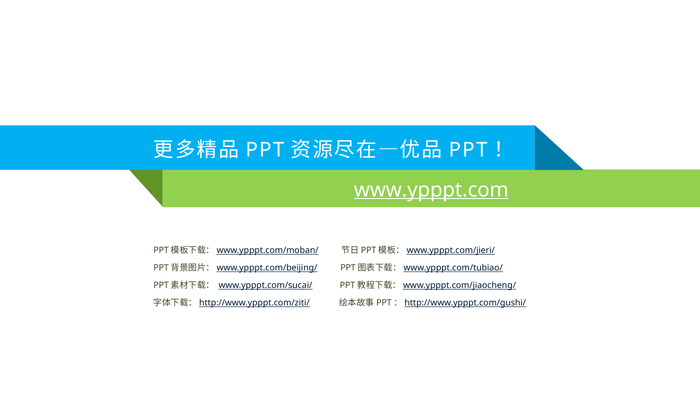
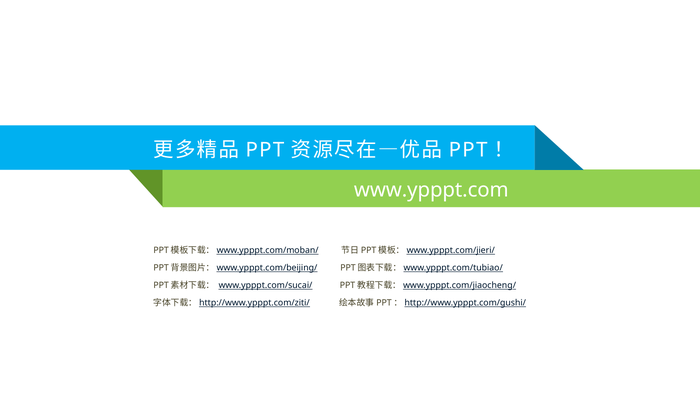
www.ypppt.com underline: present -> none
